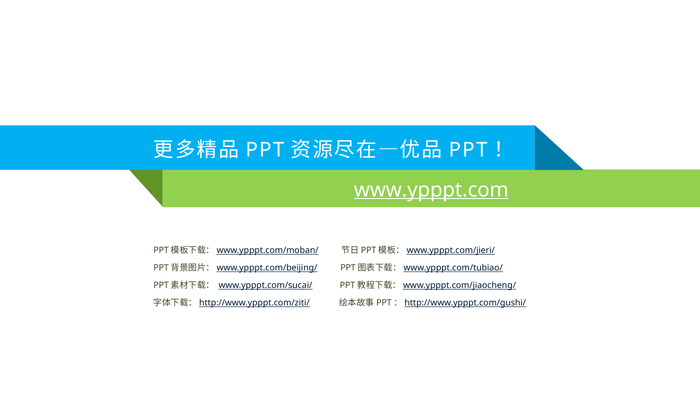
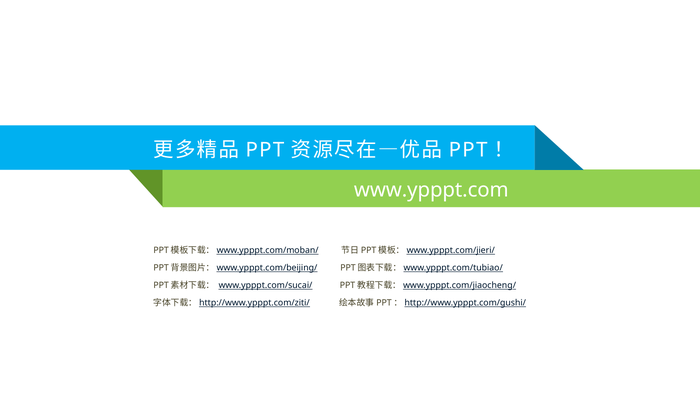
www.ypppt.com underline: present -> none
